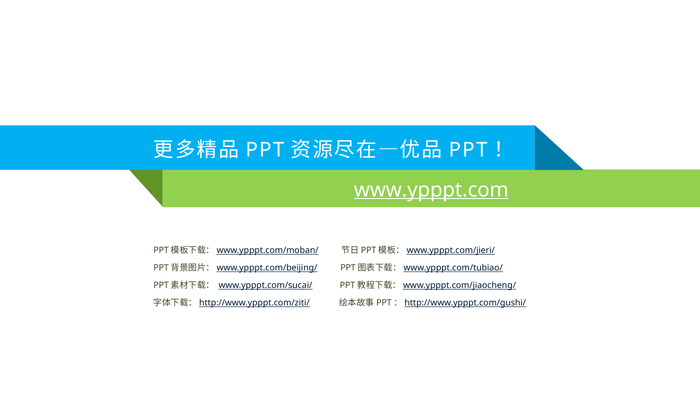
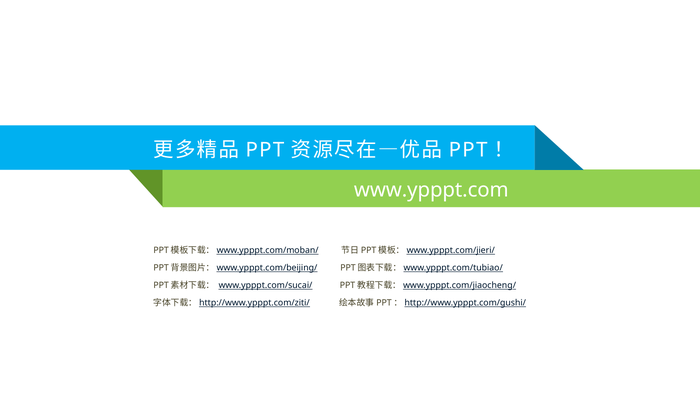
www.ypppt.com underline: present -> none
